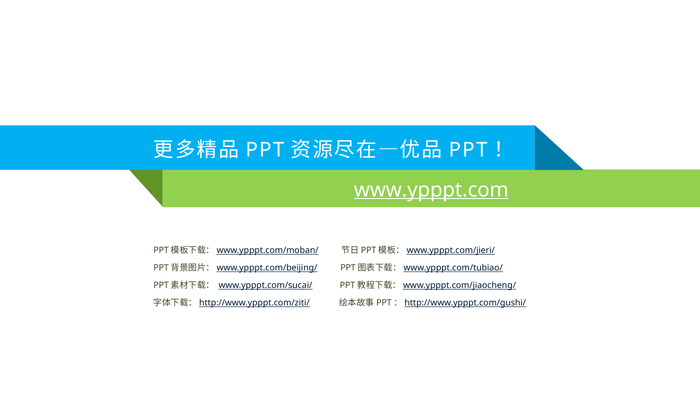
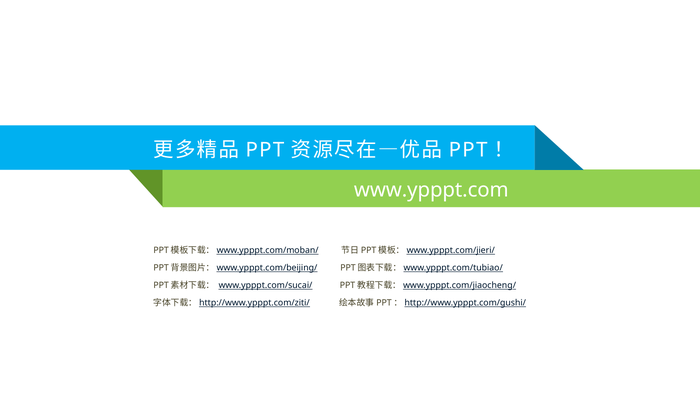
www.ypppt.com underline: present -> none
